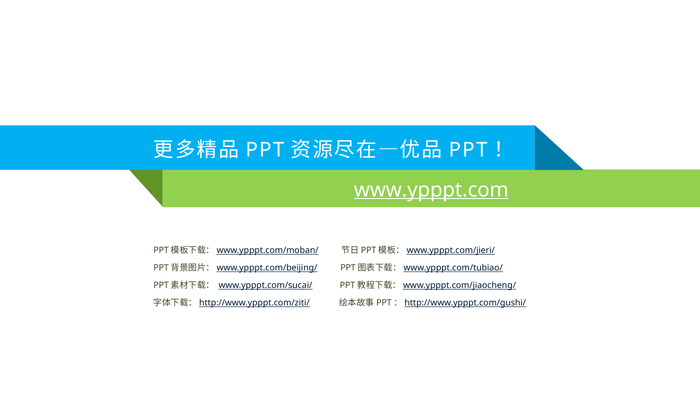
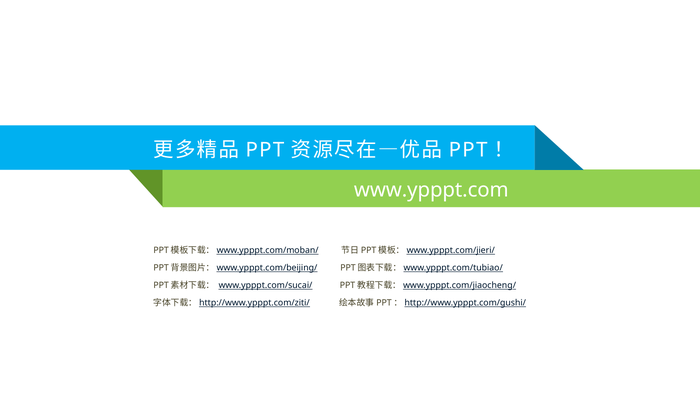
www.ypppt.com underline: present -> none
